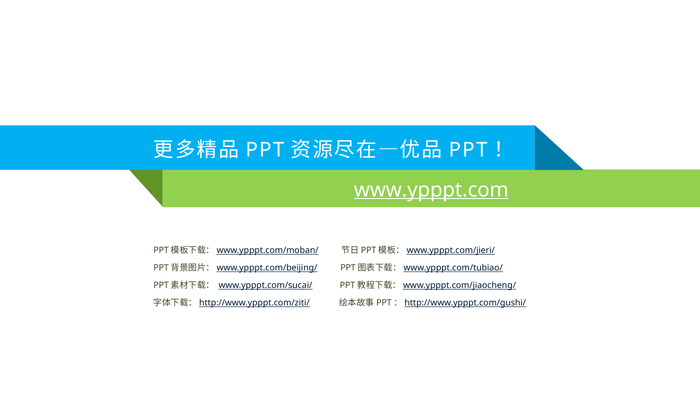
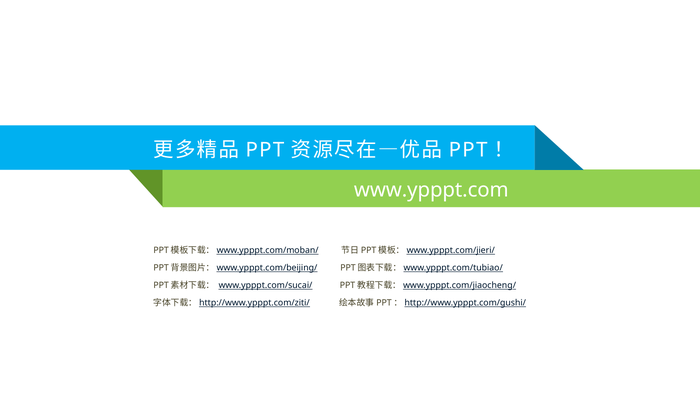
www.ypppt.com underline: present -> none
